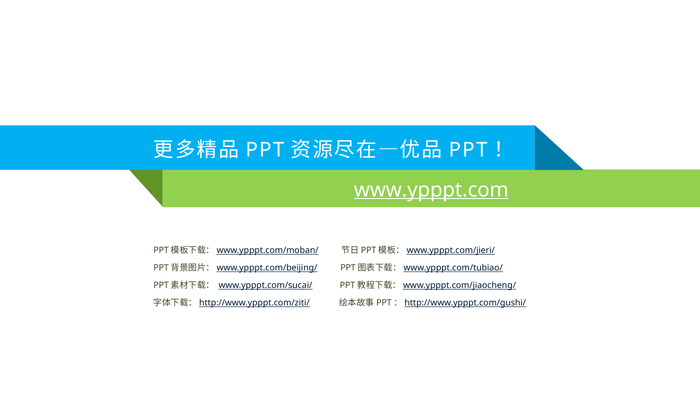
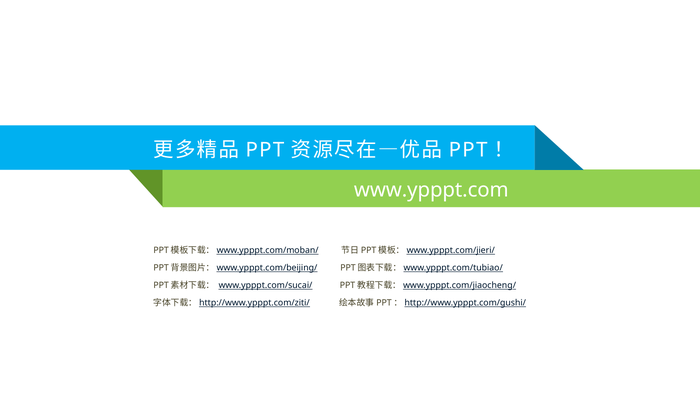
www.ypppt.com underline: present -> none
